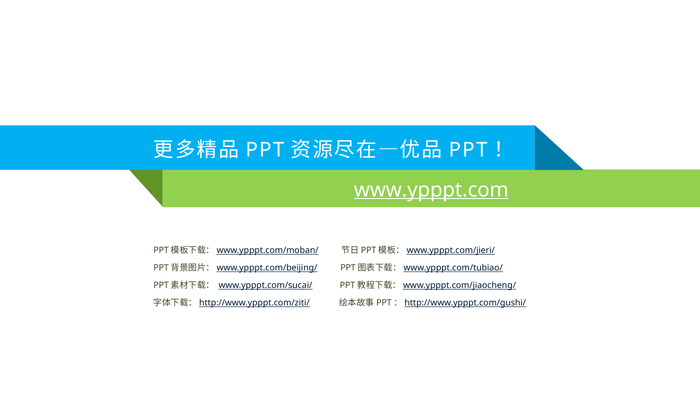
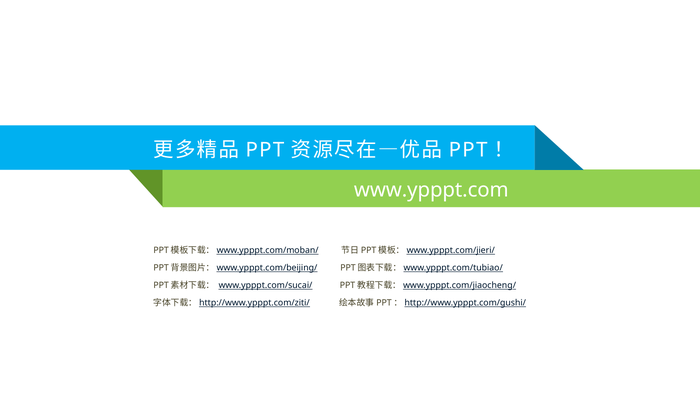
www.ypppt.com underline: present -> none
